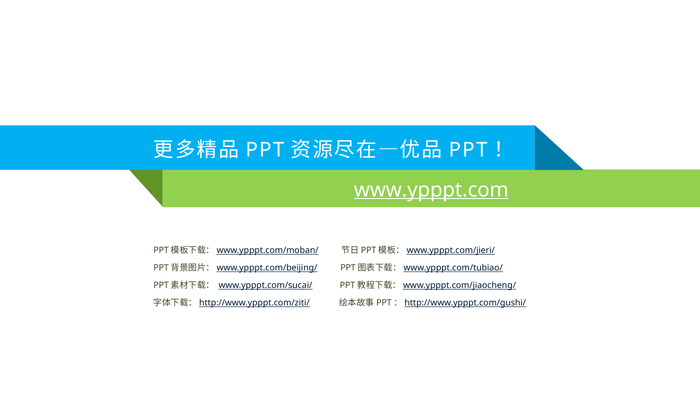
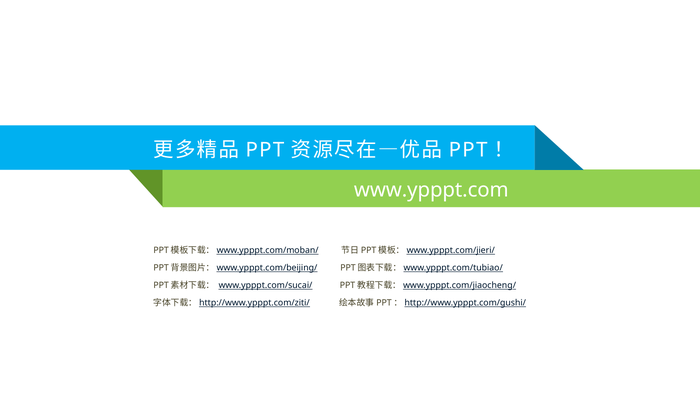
www.ypppt.com underline: present -> none
